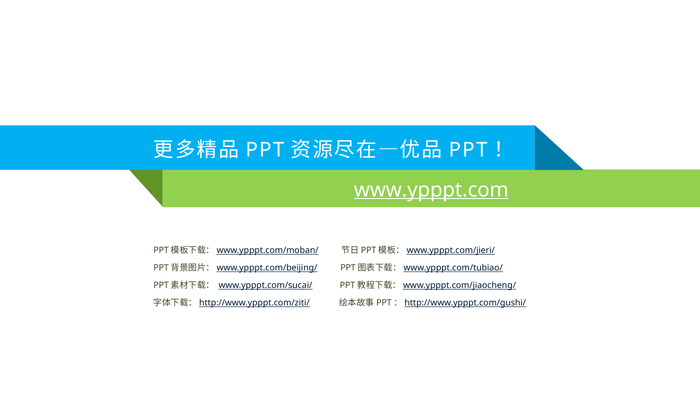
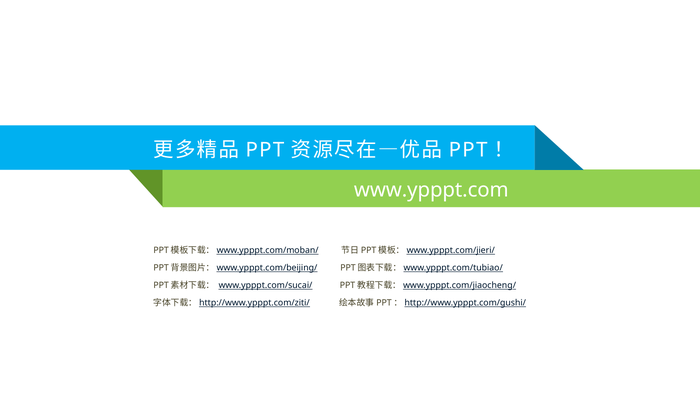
www.ypppt.com underline: present -> none
